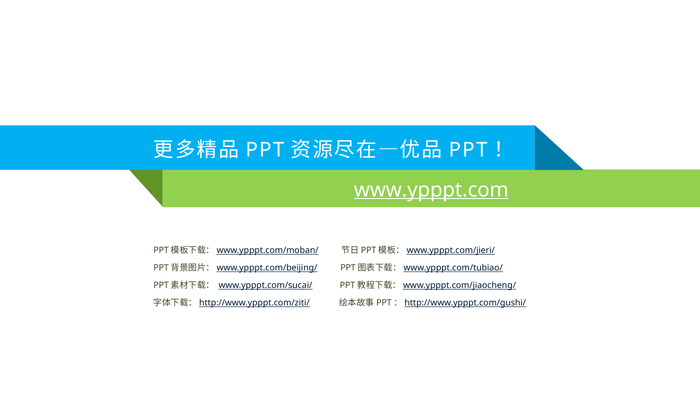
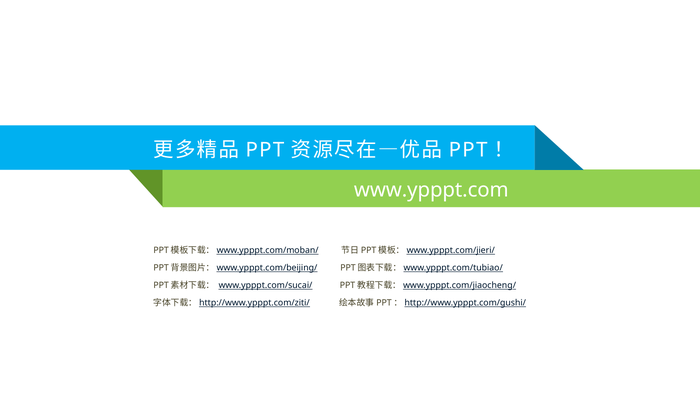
www.ypppt.com underline: present -> none
